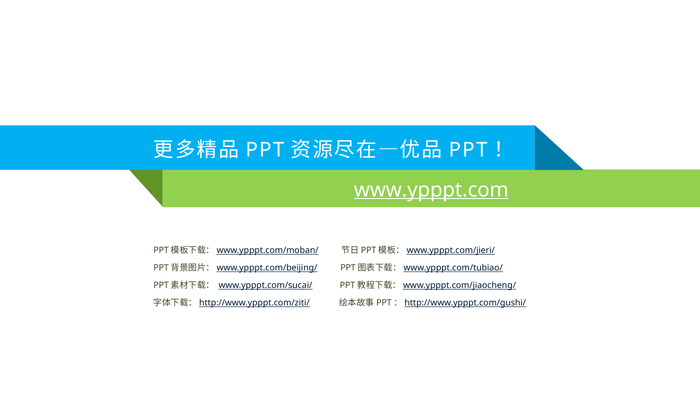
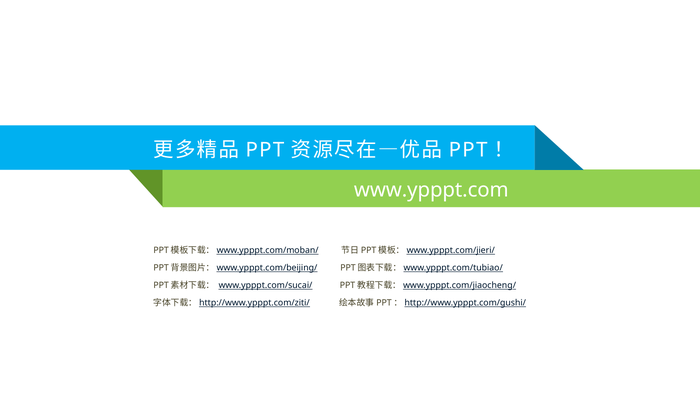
www.ypppt.com underline: present -> none
